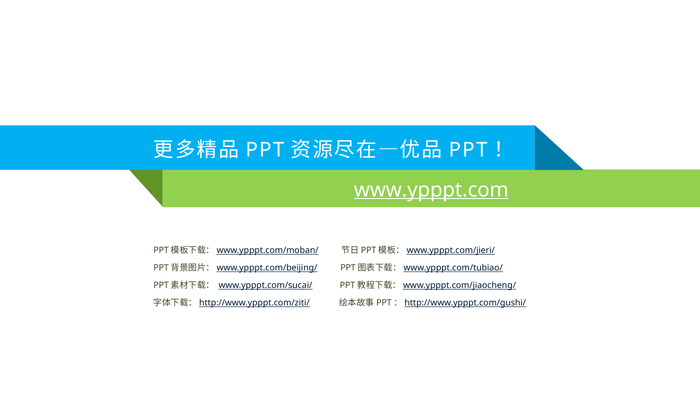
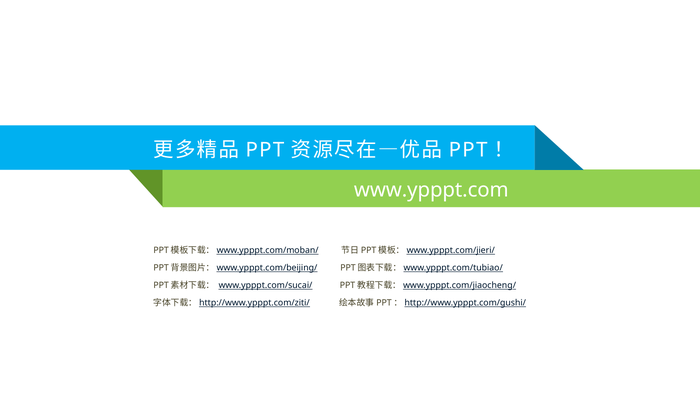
www.ypppt.com underline: present -> none
